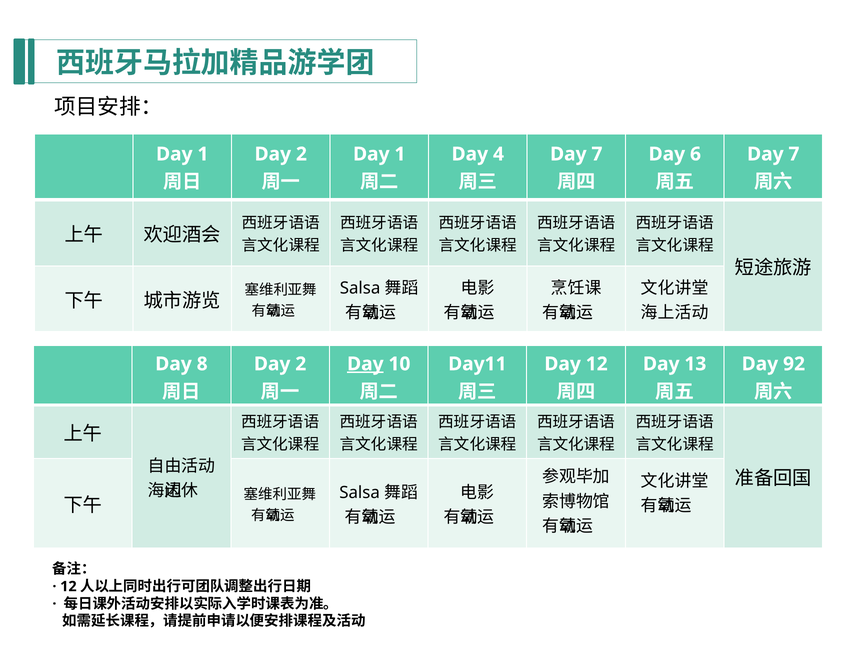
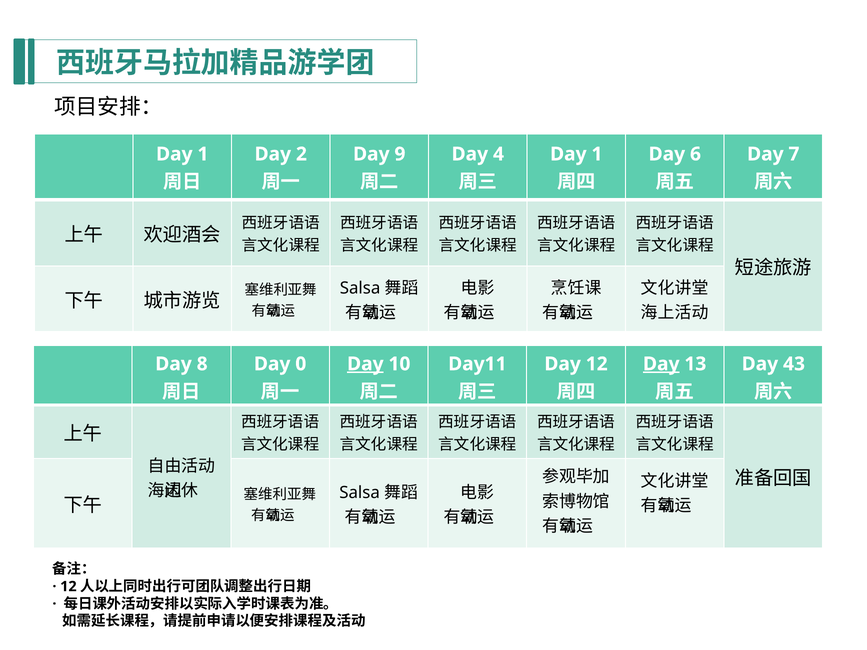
1 at (400, 154): 1 -> 9
7 at (597, 154): 7 -> 1
2 at (301, 364): 2 -> 0
Day at (661, 364) underline: none -> present
92: 92 -> 43
